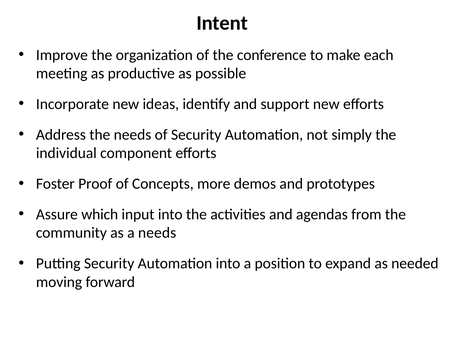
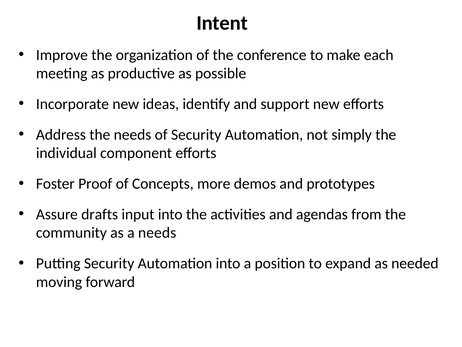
which: which -> drafts
